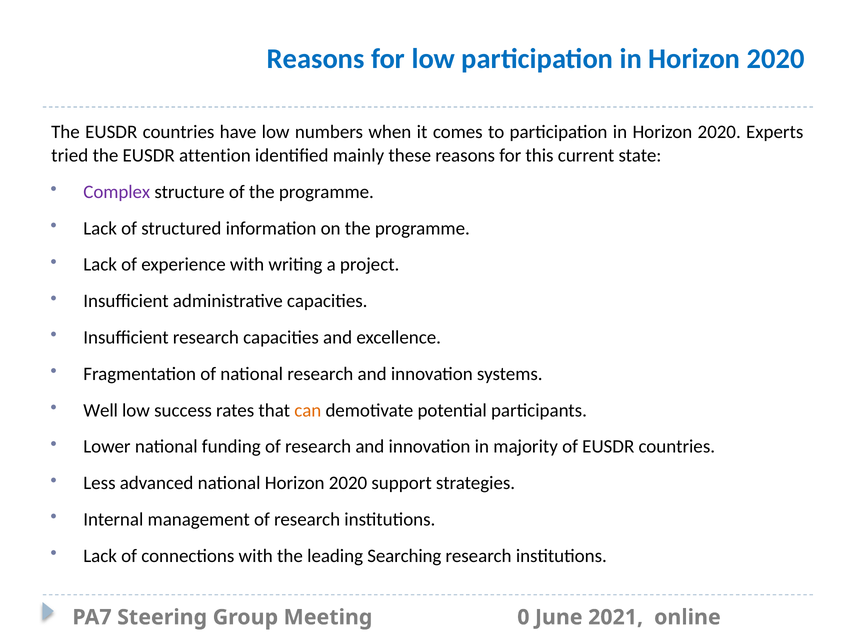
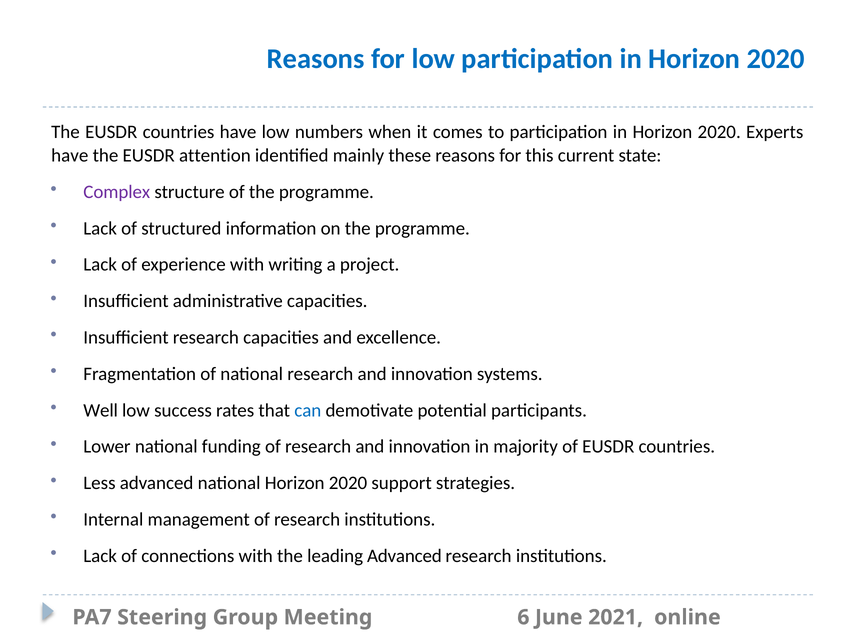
tried at (70, 155): tried -> have
can colour: orange -> blue
leading Searching: Searching -> Advanced
0: 0 -> 6
